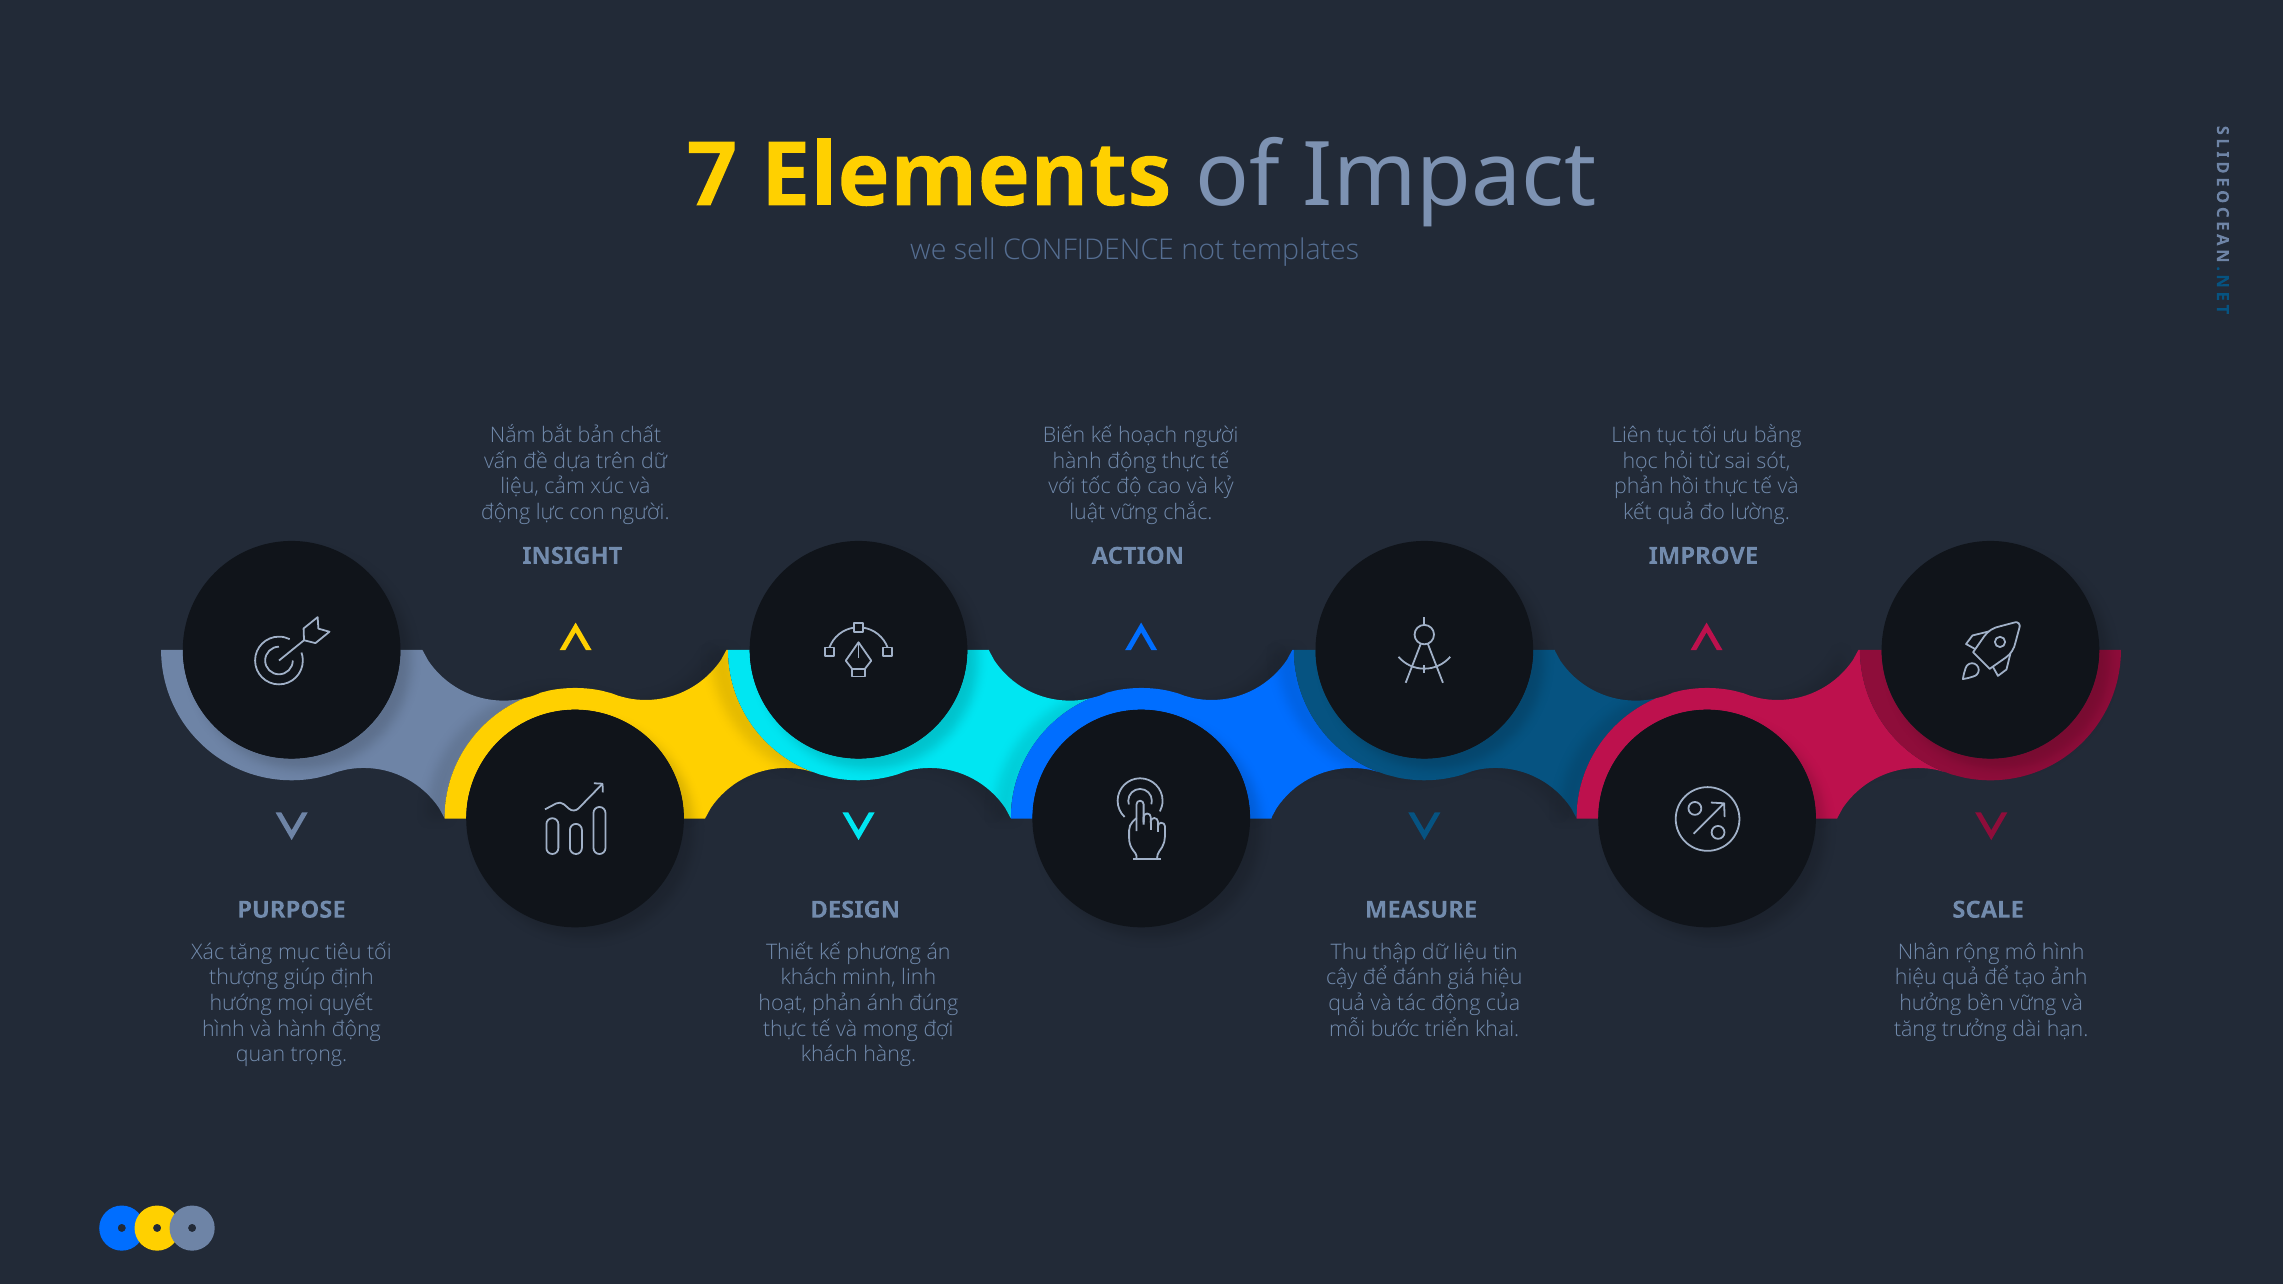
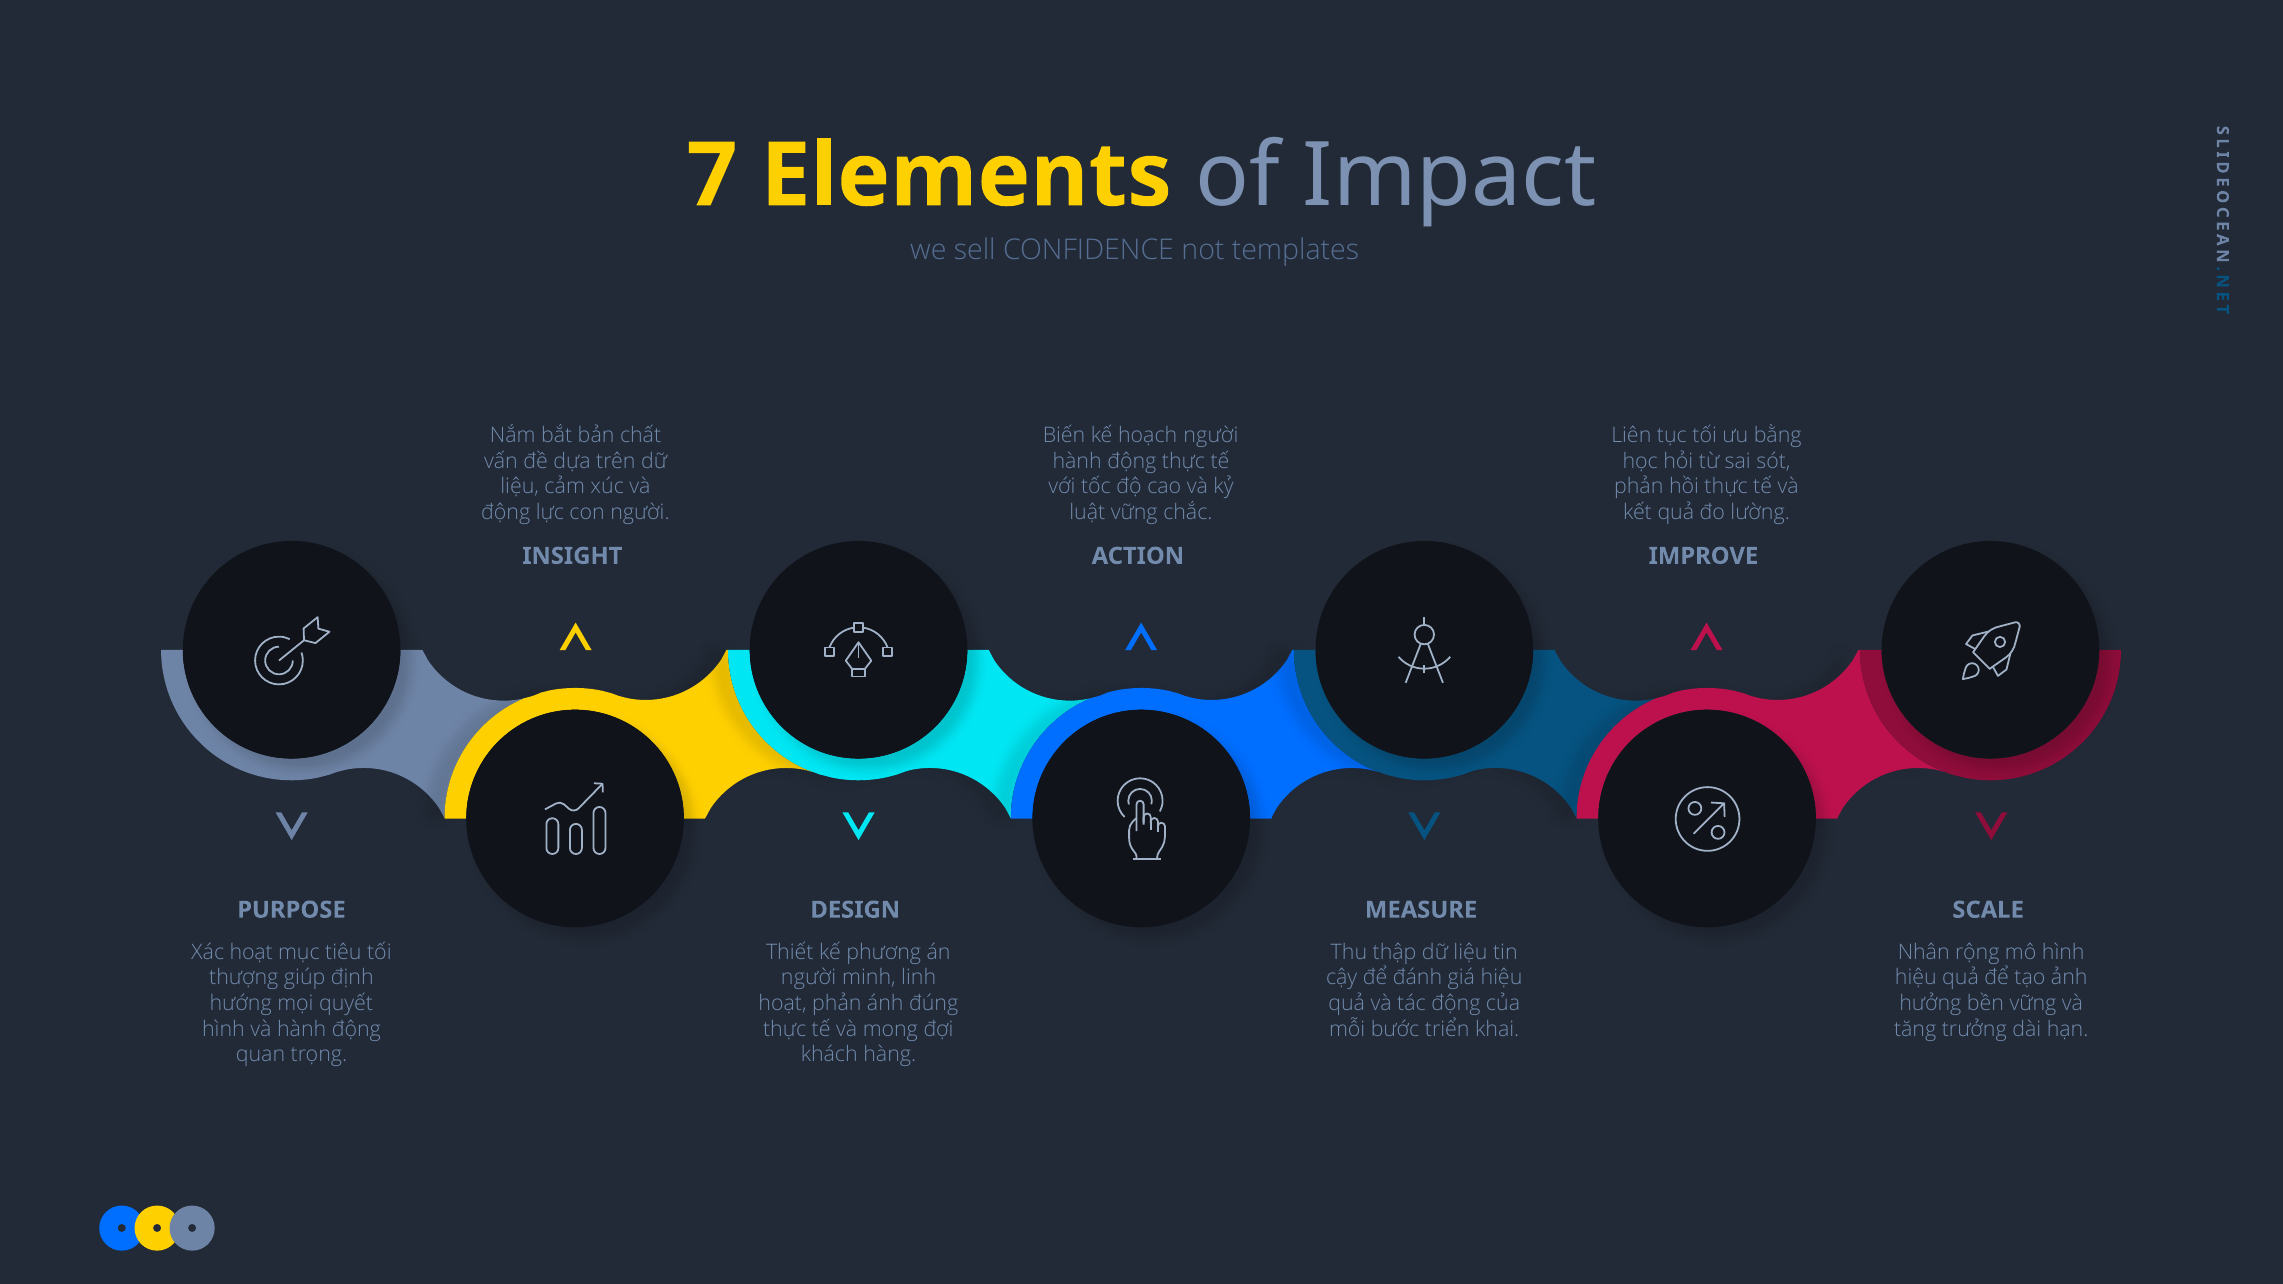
Xác tăng: tăng -> hoạt
khách at (809, 978): khách -> người
